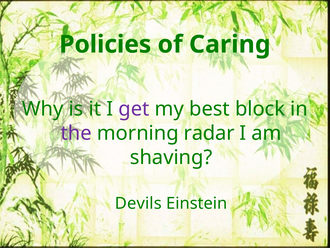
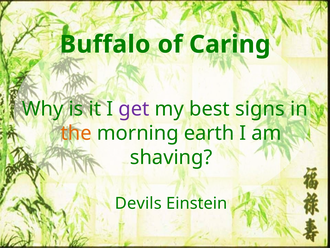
Policies: Policies -> Buffalo
block: block -> signs
the colour: purple -> orange
radar: radar -> earth
